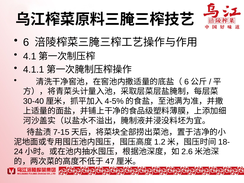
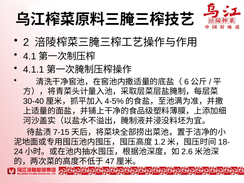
6: 6 -> 2
